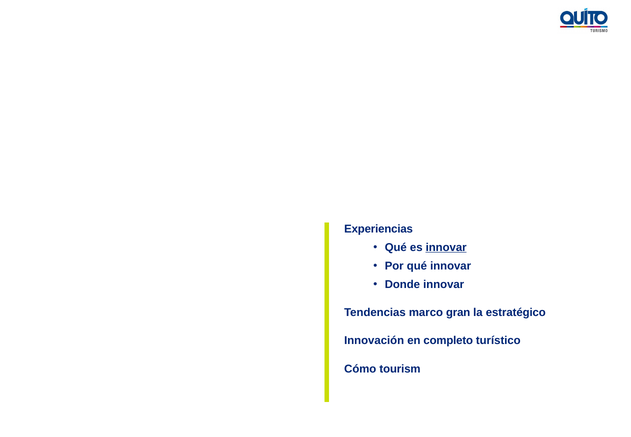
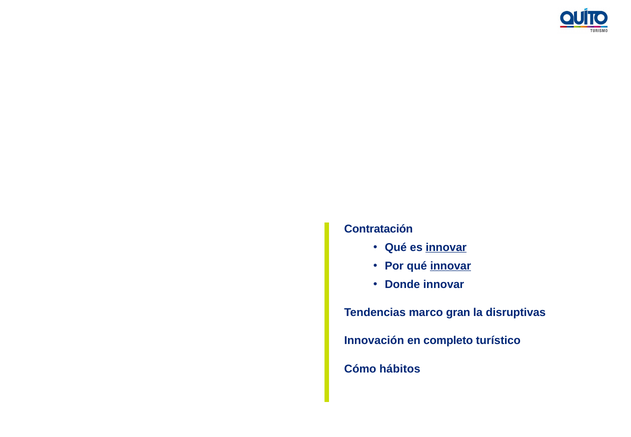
Experiencias: Experiencias -> Contratación
innovar at (451, 266) underline: none -> present
estratégico: estratégico -> disruptivas
tourism: tourism -> hábitos
